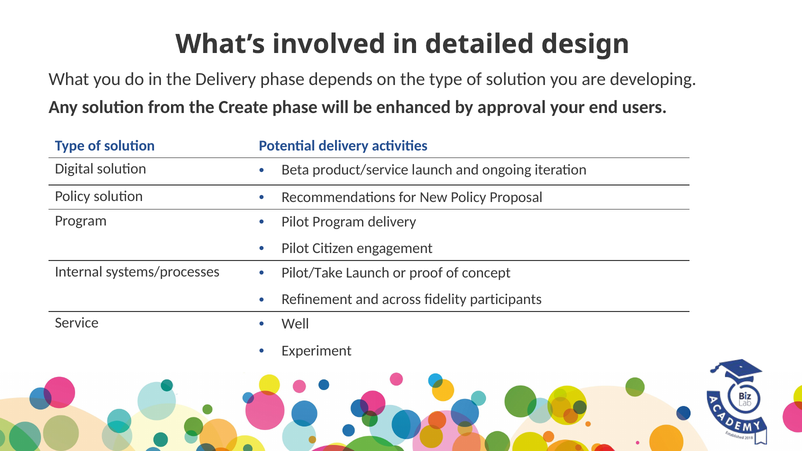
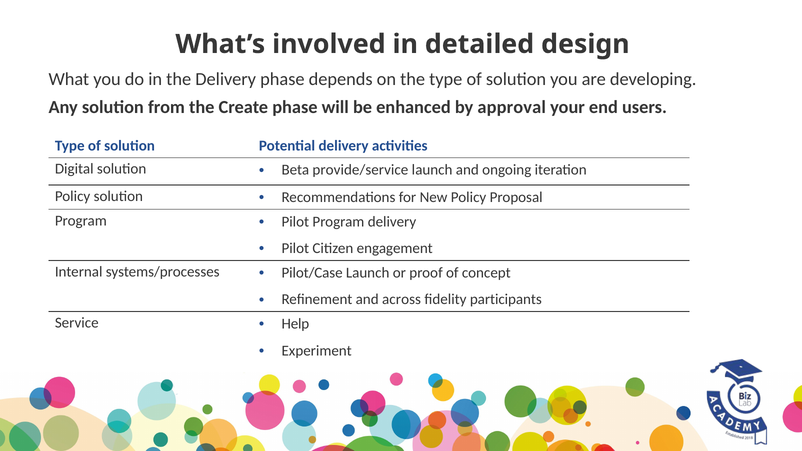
product/service: product/service -> provide/service
Pilot/Take: Pilot/Take -> Pilot/Case
Well: Well -> Help
